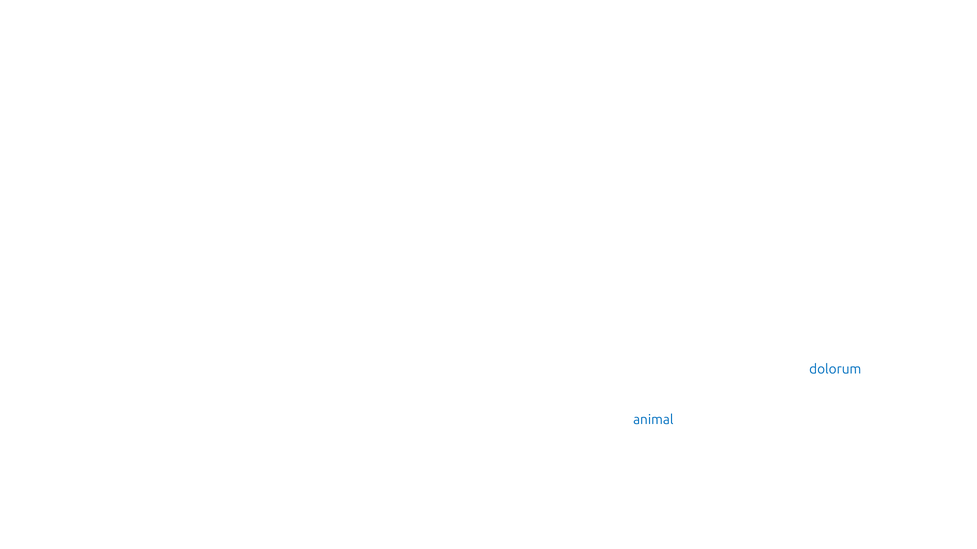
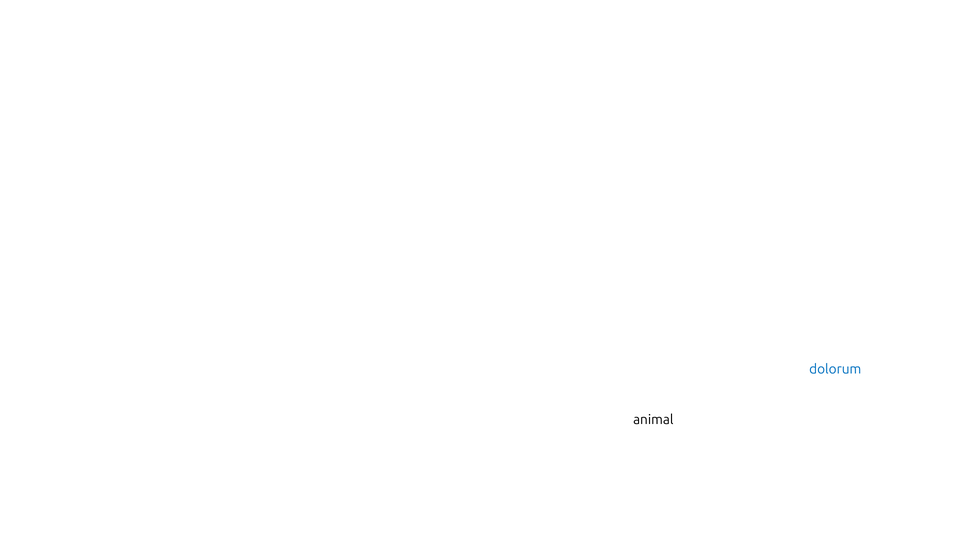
animal colour: blue -> black
